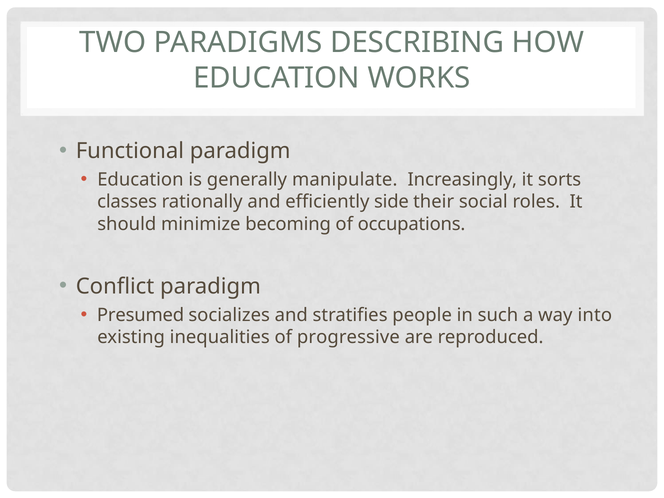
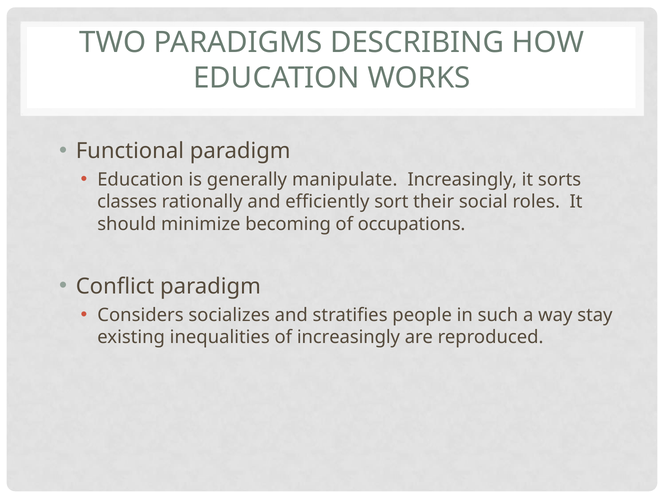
side: side -> sort
Presumed: Presumed -> Considers
into: into -> stay
of progressive: progressive -> increasingly
